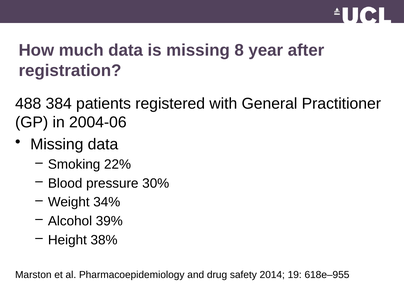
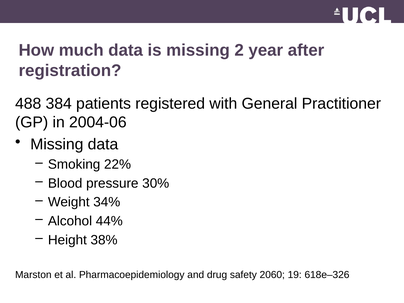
8: 8 -> 2
39%: 39% -> 44%
2014: 2014 -> 2060
618e–955: 618e–955 -> 618e–326
